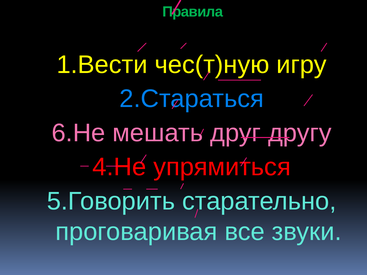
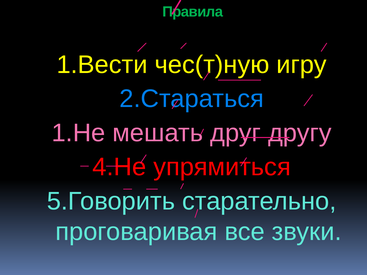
6.Не: 6.Не -> 1.Не
